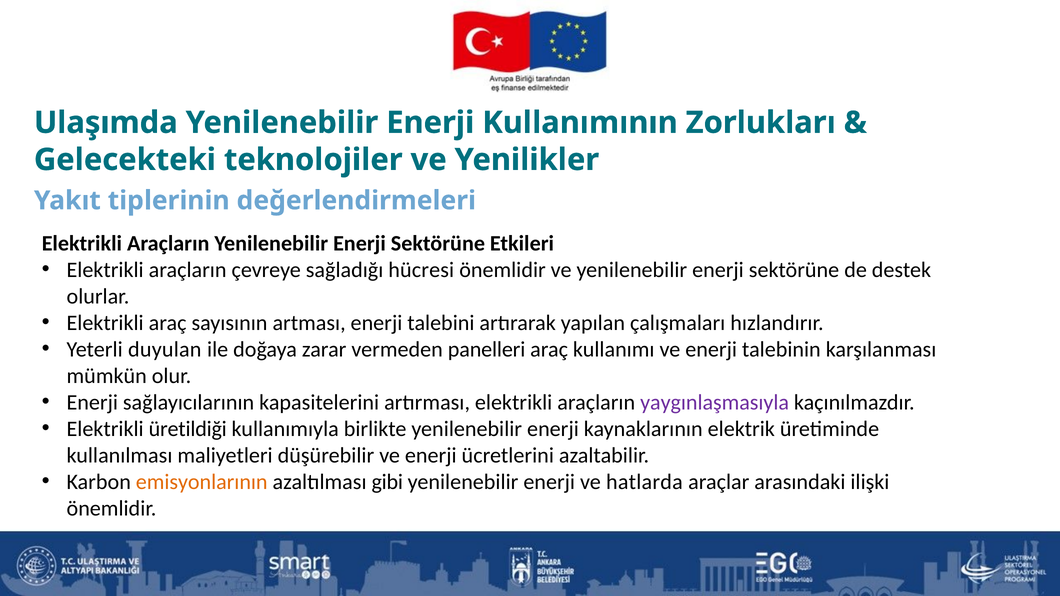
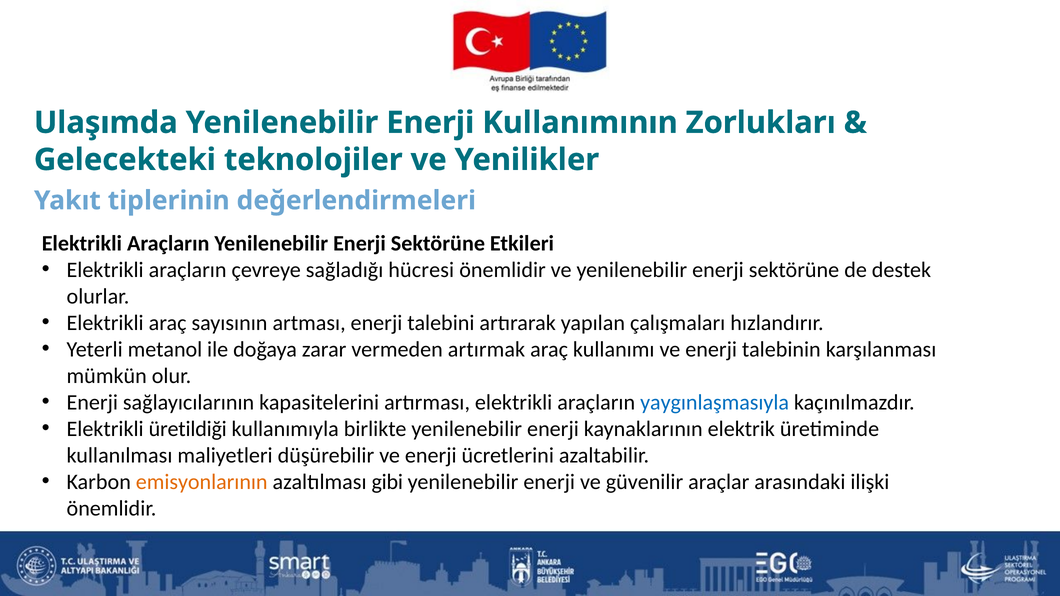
duyulan: duyulan -> metanol
panelleri: panelleri -> artırmak
yaygınlaşmasıyla colour: purple -> blue
hatlarda: hatlarda -> güvenilir
